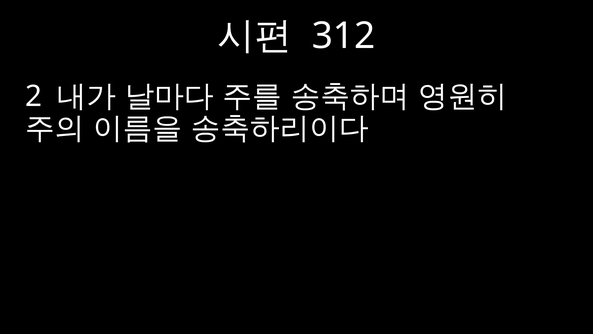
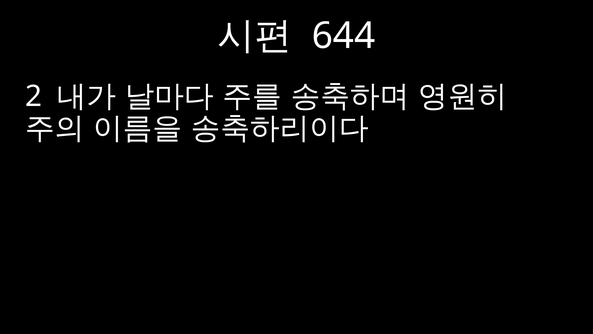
312: 312 -> 644
